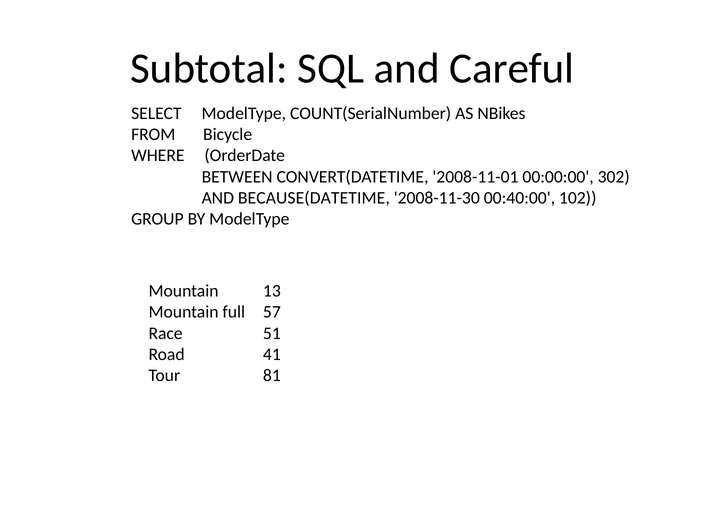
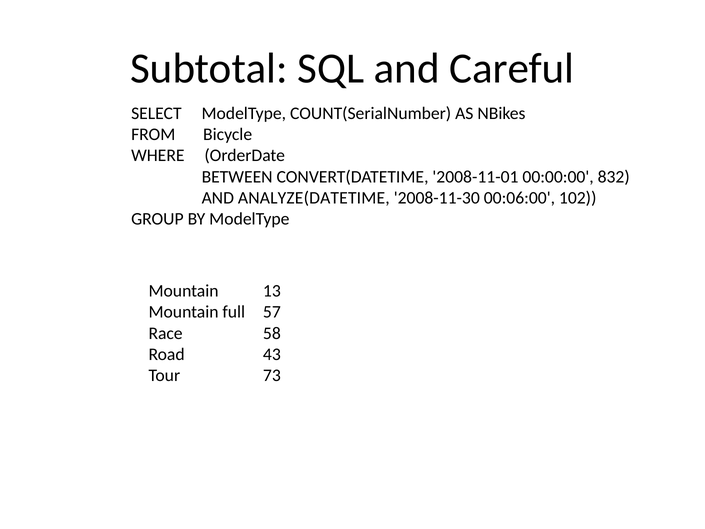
302: 302 -> 832
BECAUSE(DATETIME: BECAUSE(DATETIME -> ANALYZE(DATETIME
00:40:00: 00:40:00 -> 00:06:00
51: 51 -> 58
41: 41 -> 43
81: 81 -> 73
